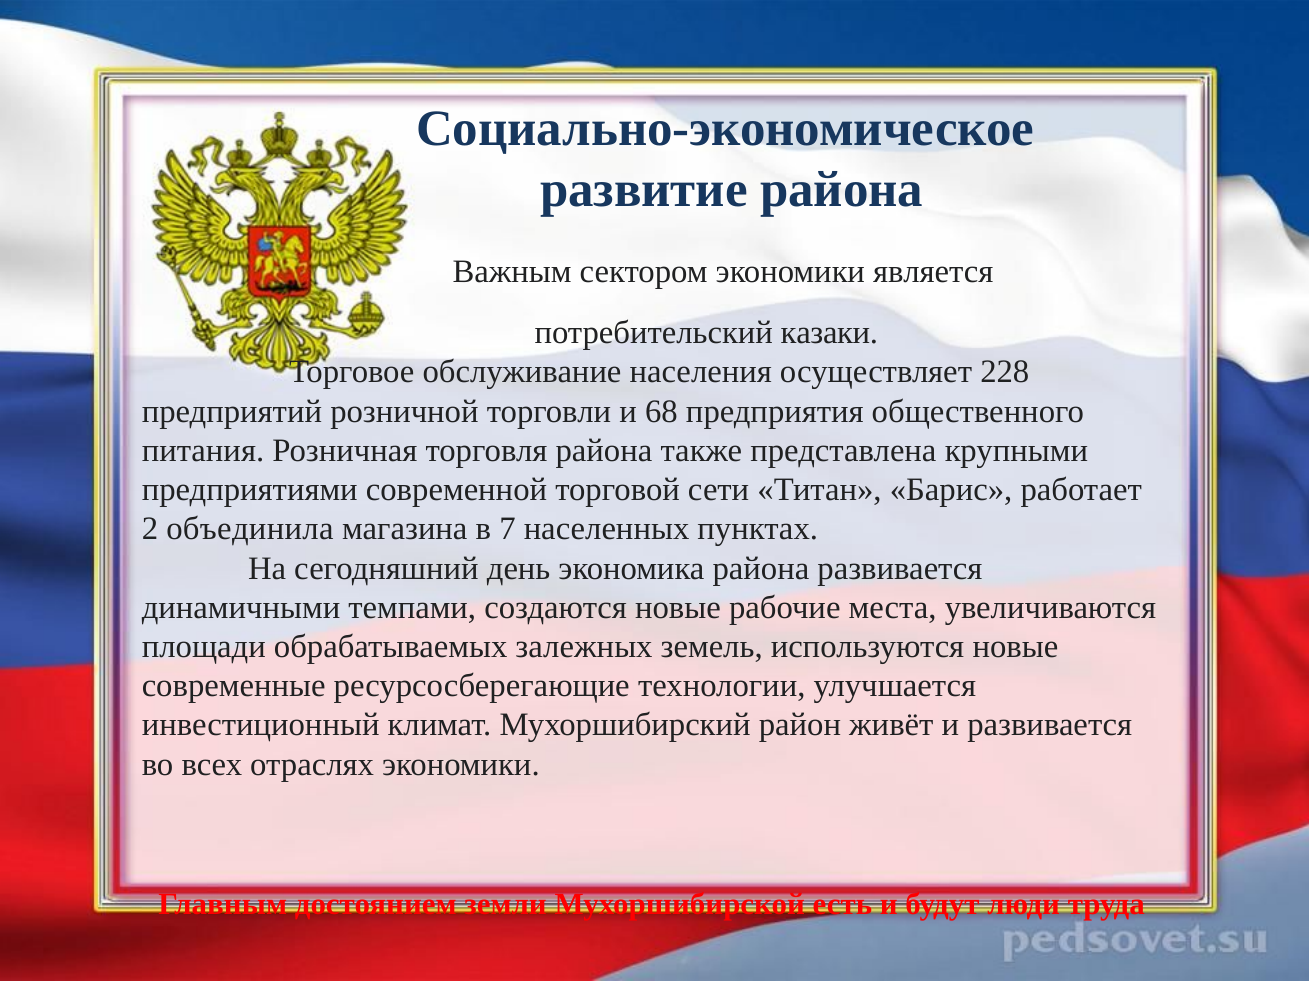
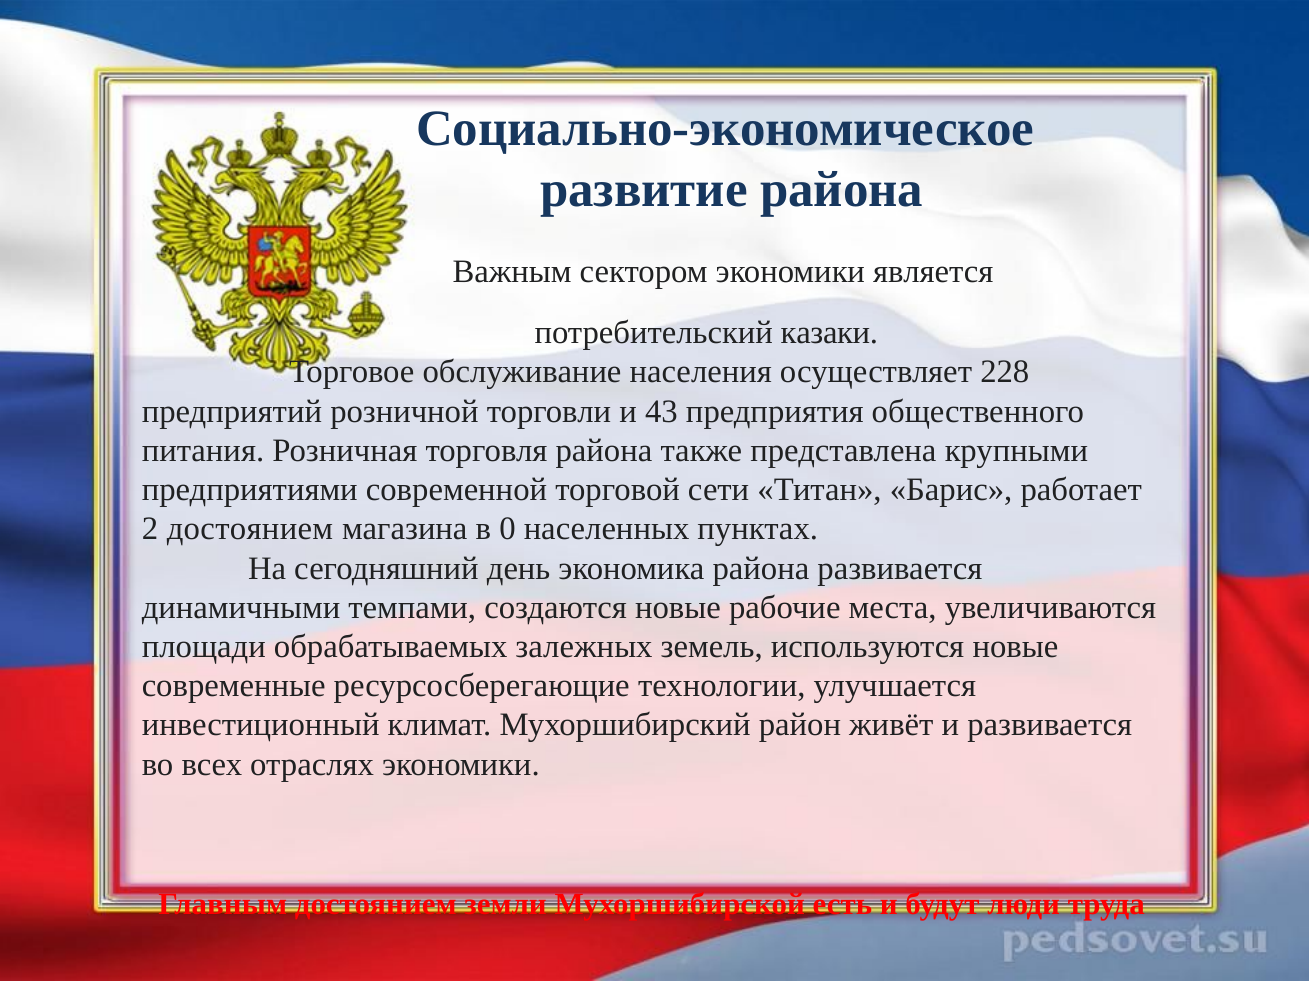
68: 68 -> 43
2 объединила: объединила -> достоянием
7: 7 -> 0
